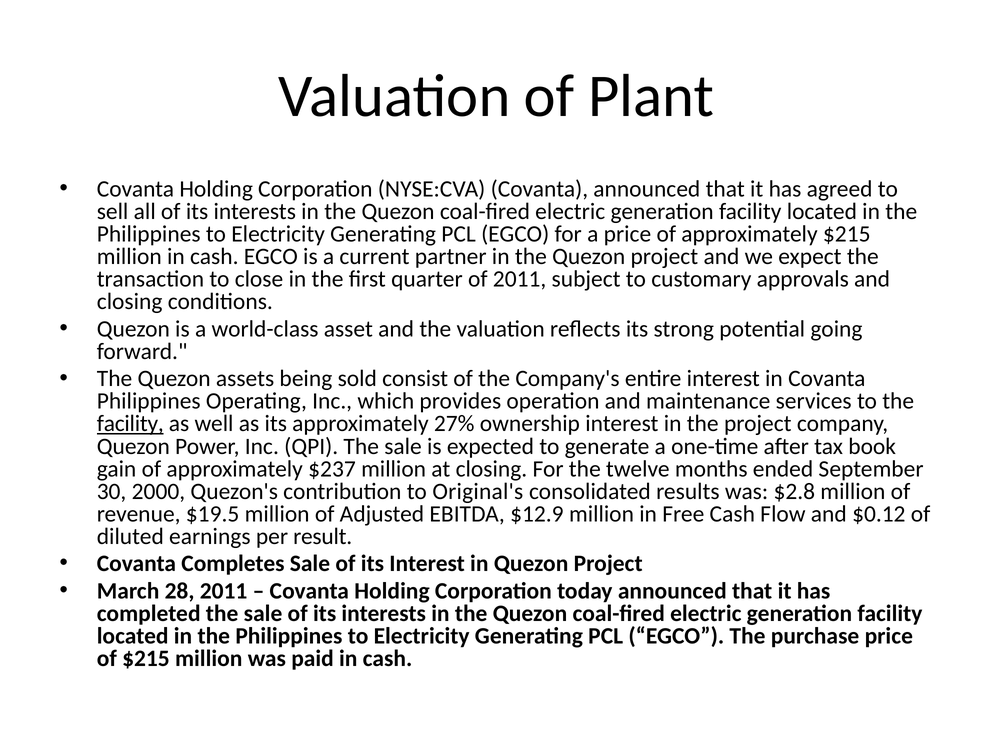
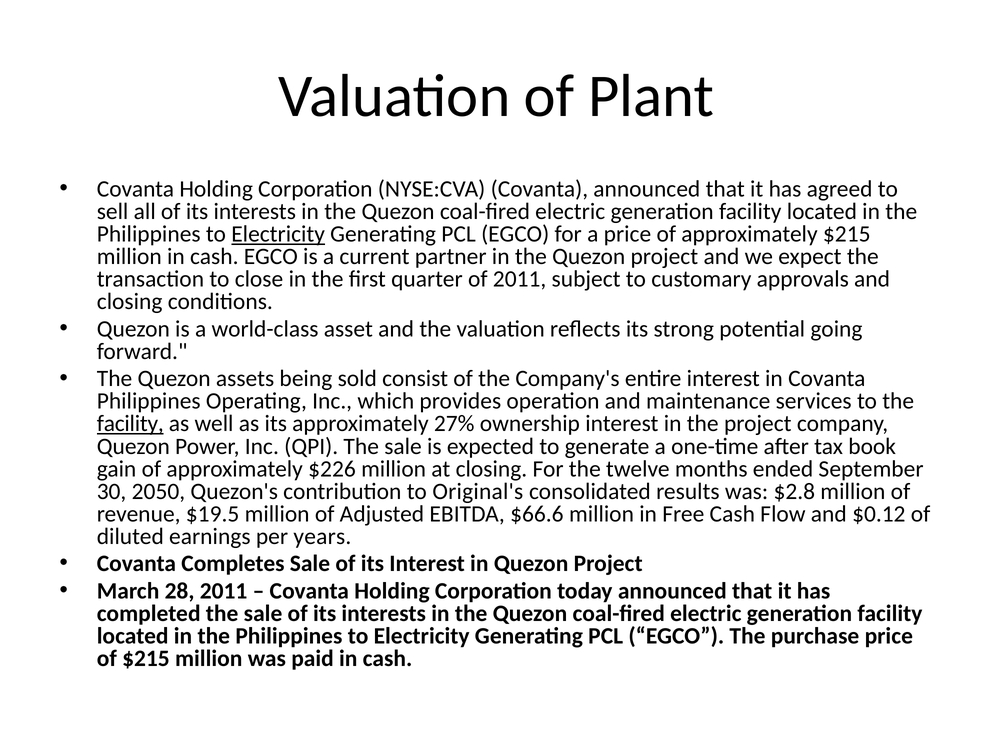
Electricity at (278, 234) underline: none -> present
$237: $237 -> $226
2000: 2000 -> 2050
$12.9: $12.9 -> $66.6
result: result -> years
